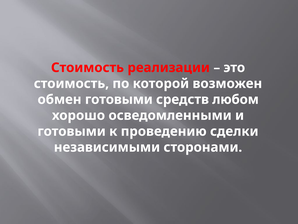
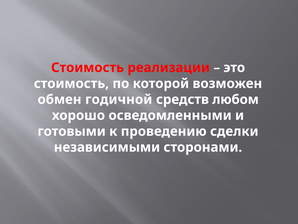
обмен готовыми: готовыми -> годичной
